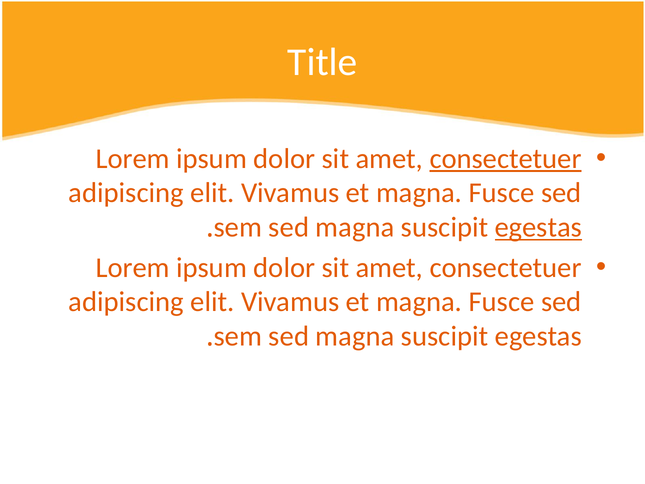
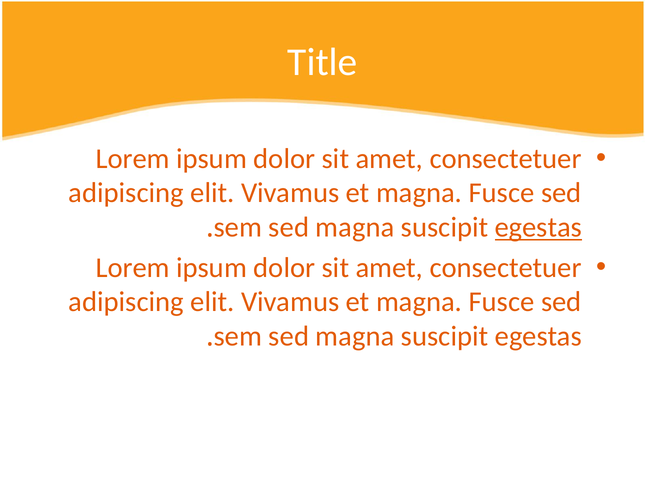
consectetuer at (506, 158) underline: present -> none
